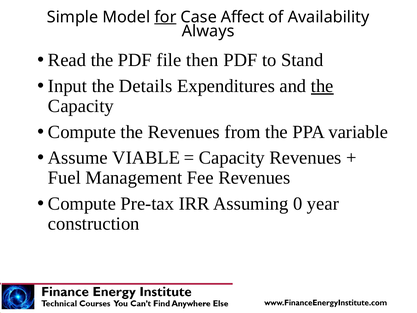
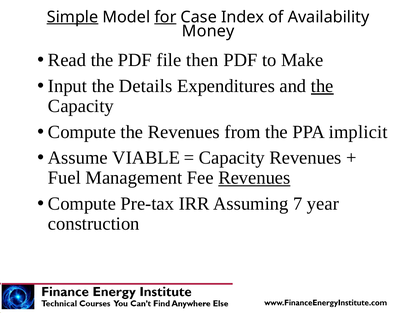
Simple underline: none -> present
Affect: Affect -> Index
Always: Always -> Money
Stand: Stand -> Make
variable: variable -> implicit
Revenues at (254, 178) underline: none -> present
0: 0 -> 7
